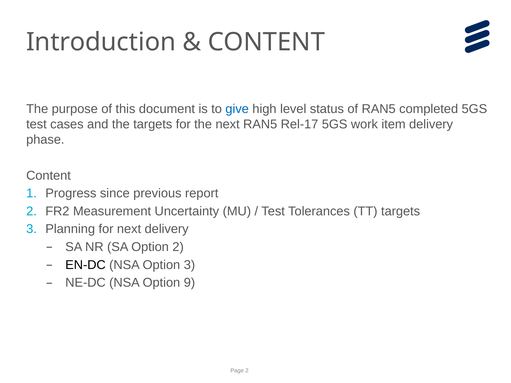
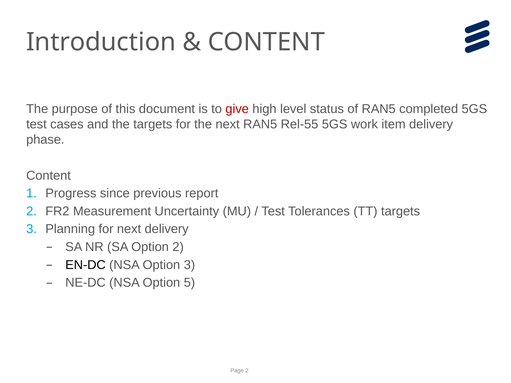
give colour: blue -> red
Rel-17: Rel-17 -> Rel-55
9: 9 -> 5
